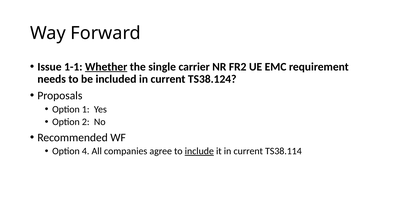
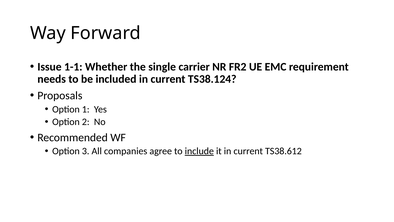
Whether underline: present -> none
4: 4 -> 3
TS38.114: TS38.114 -> TS38.612
